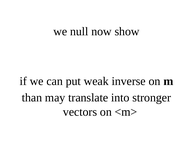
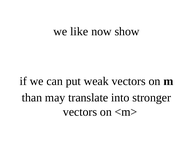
null: null -> like
weak inverse: inverse -> vectors
